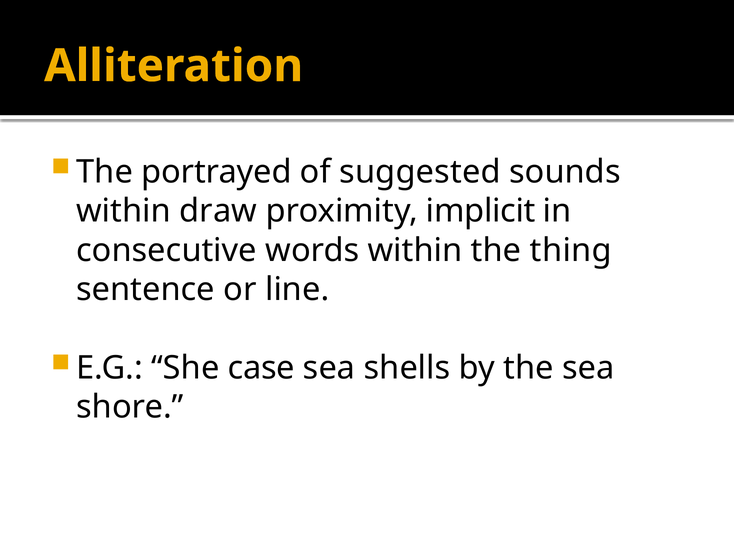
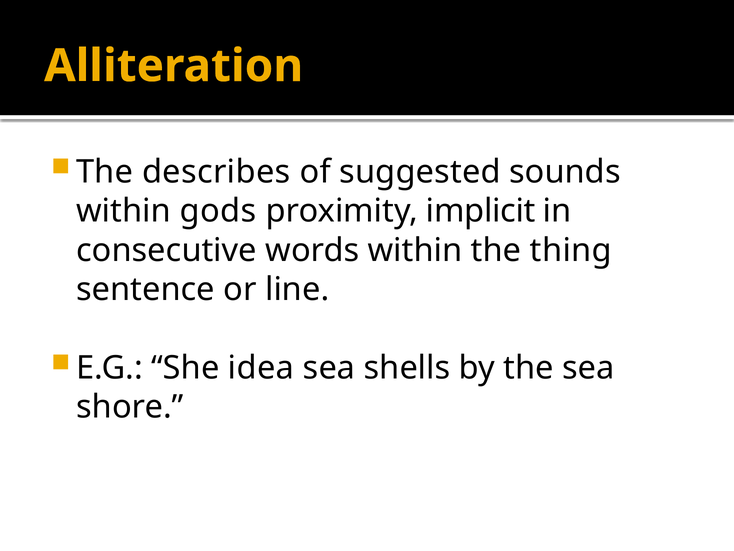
portrayed: portrayed -> describes
draw: draw -> gods
case: case -> idea
